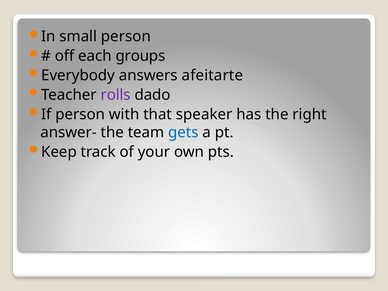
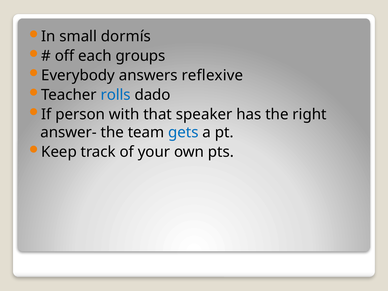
small person: person -> dormís
afeitarte: afeitarte -> reflexive
rolls colour: purple -> blue
